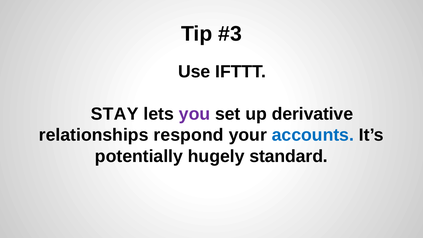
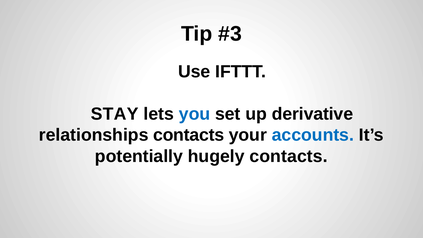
you colour: purple -> blue
relationships respond: respond -> contacts
hugely standard: standard -> contacts
